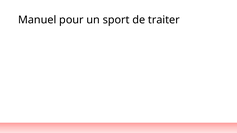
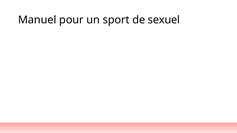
traiter: traiter -> sexuel
